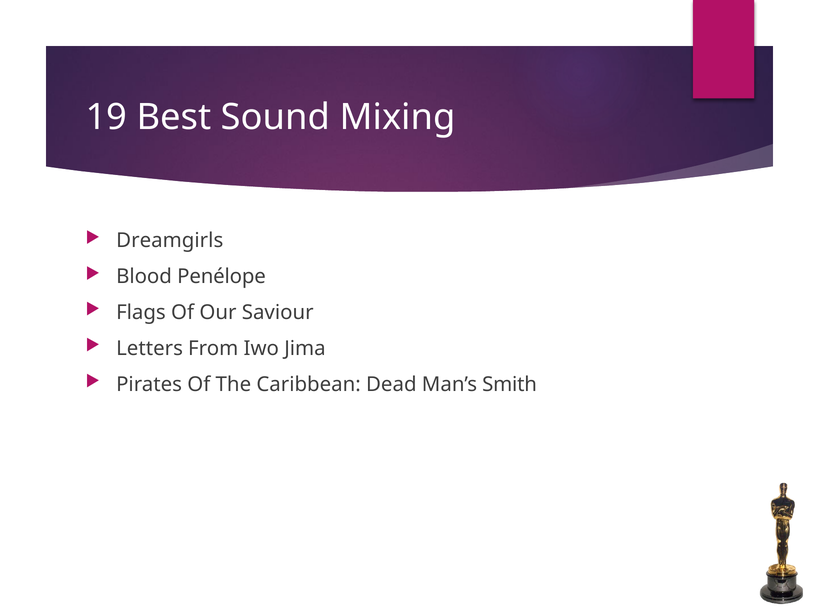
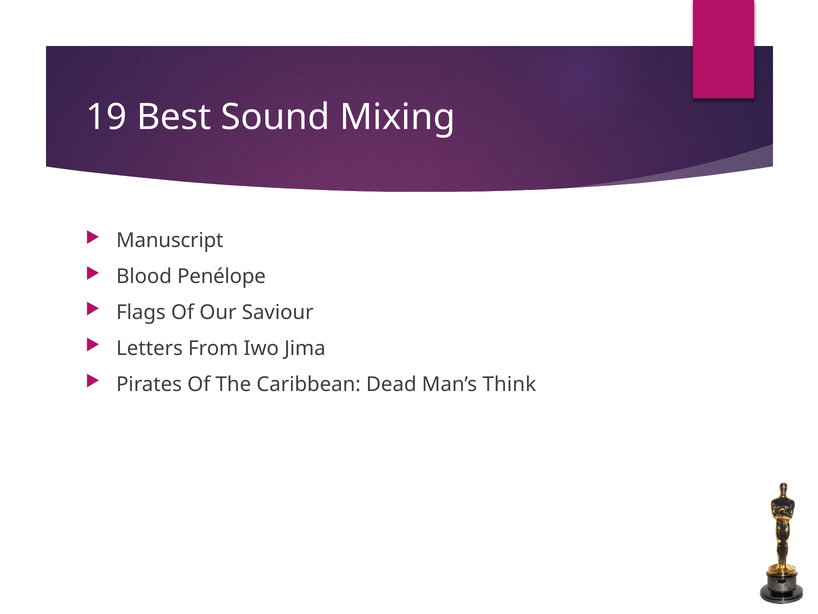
Dreamgirls: Dreamgirls -> Manuscript
Smith: Smith -> Think
